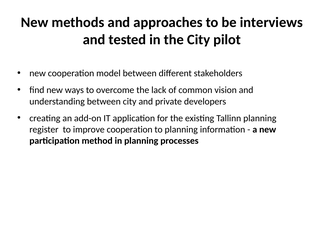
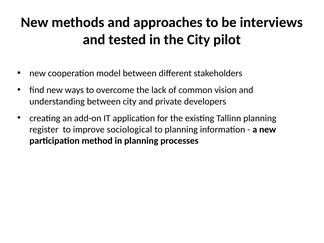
improve cooperation: cooperation -> sociological
